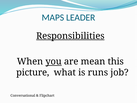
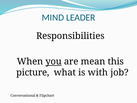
MAPS: MAPS -> MIND
Responsibilities underline: present -> none
runs: runs -> with
